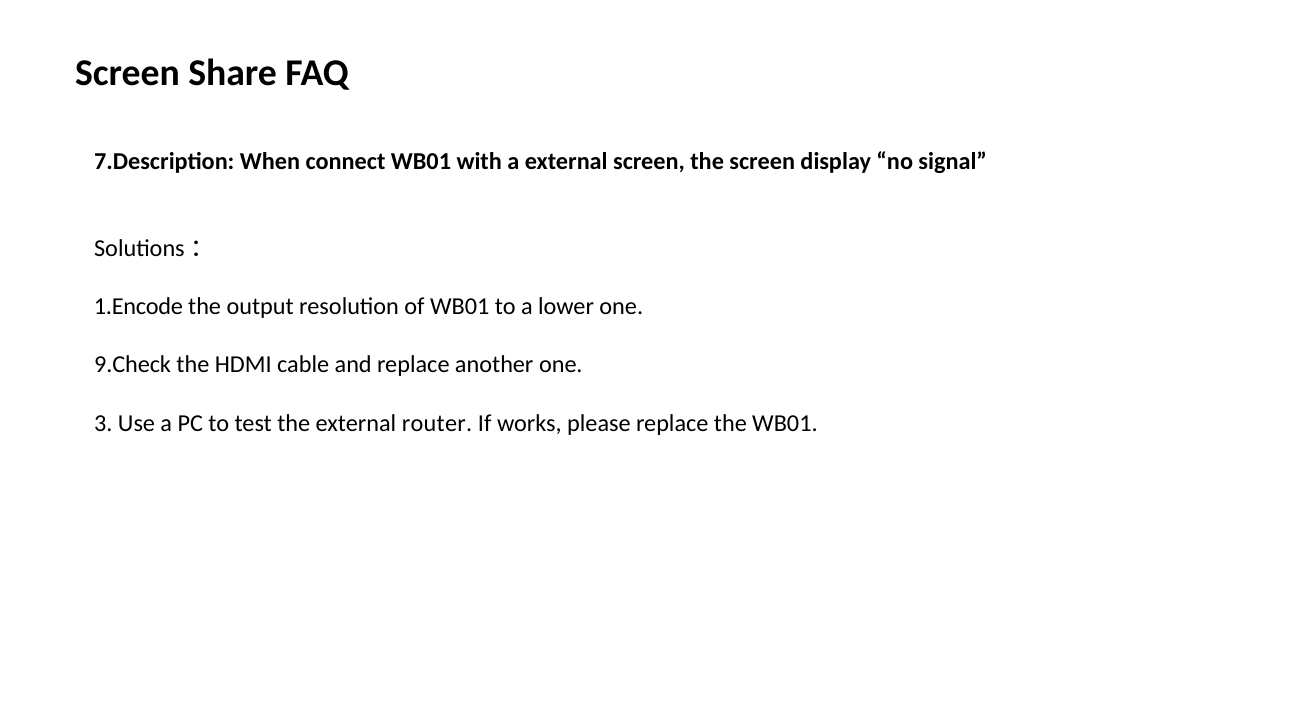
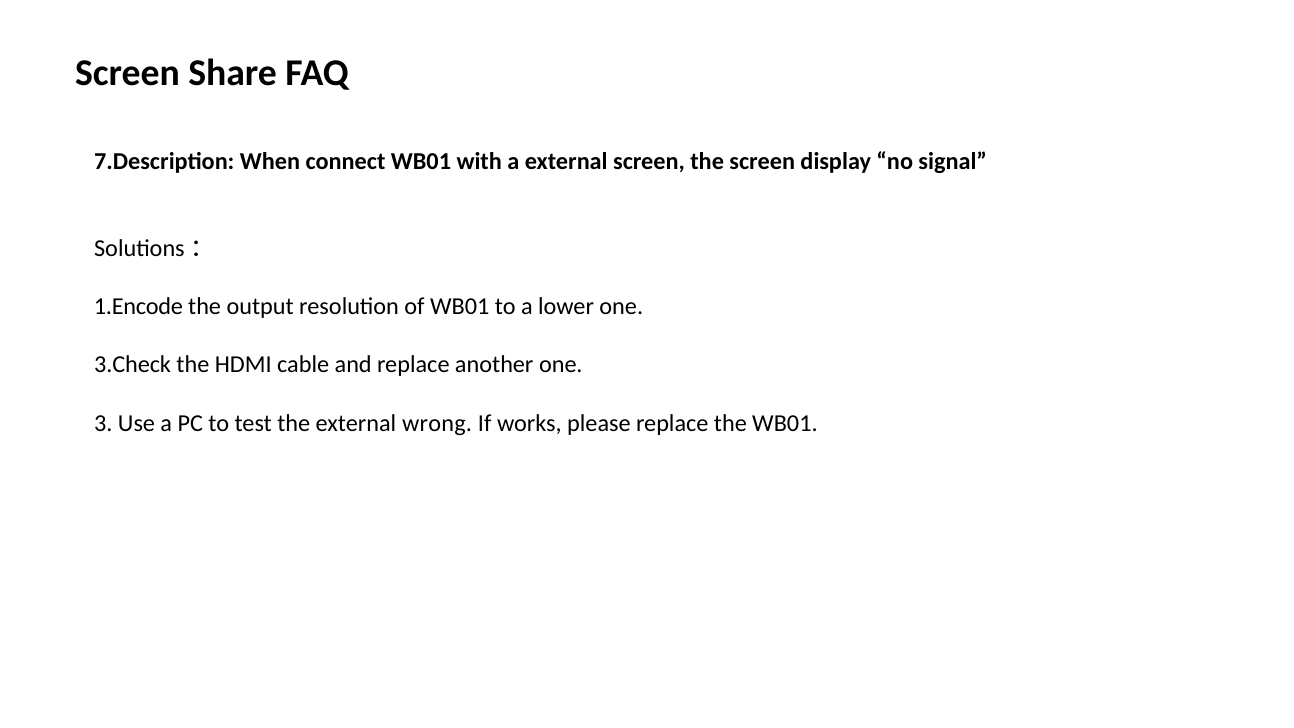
9.Check: 9.Check -> 3.Check
router: router -> wrong
